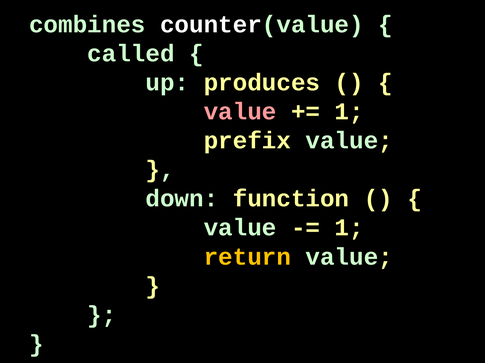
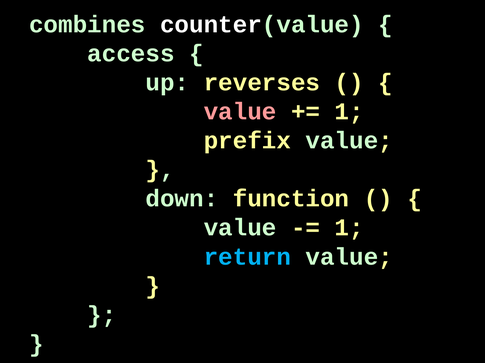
called: called -> access
produces: produces -> reverses
return colour: yellow -> light blue
